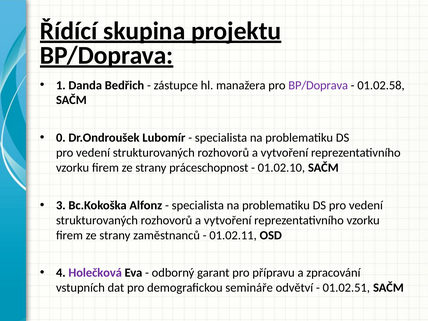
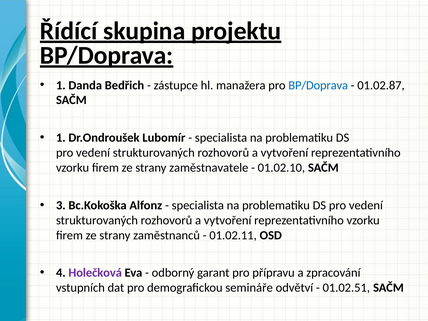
BP/Doprava at (318, 85) colour: purple -> blue
01.02.58: 01.02.58 -> 01.02.87
0 at (61, 138): 0 -> 1
práceschopnost: práceschopnost -> zaměstnavatele
